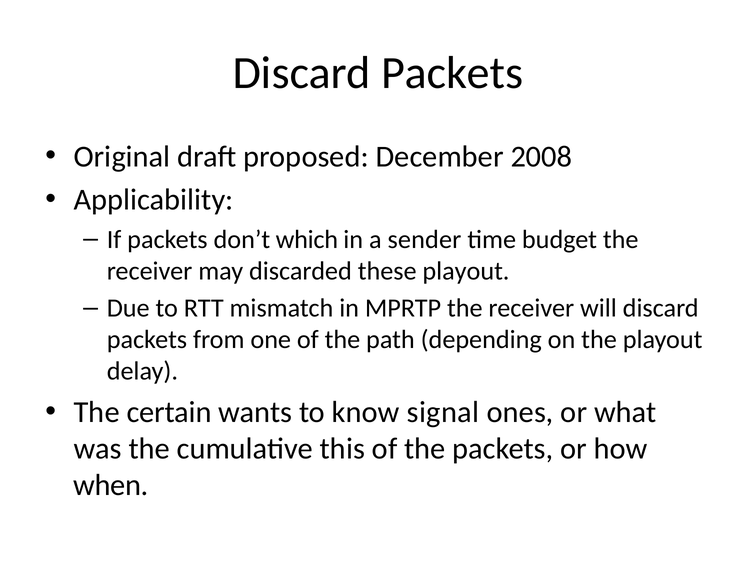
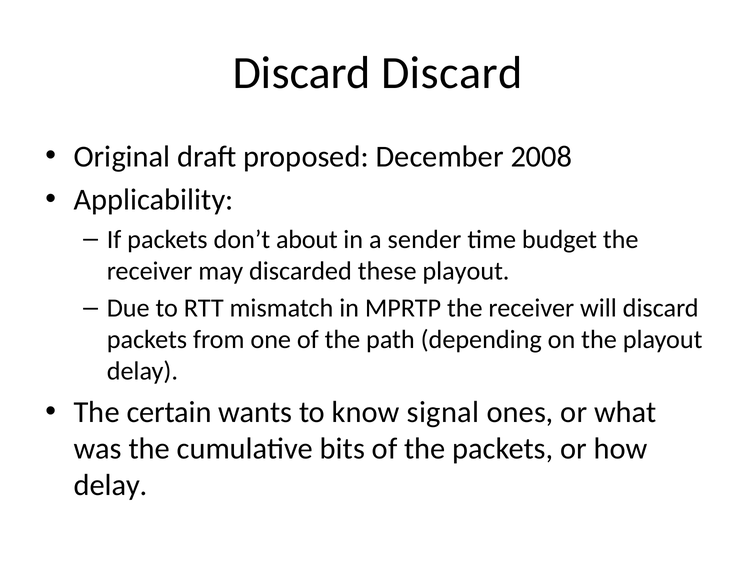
Packets at (452, 73): Packets -> Discard
which: which -> about
this: this -> bits
when at (111, 485): when -> delay
